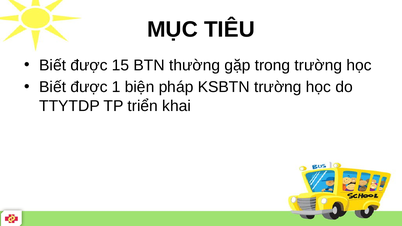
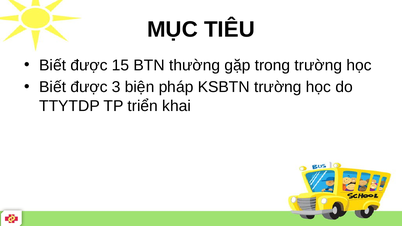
1: 1 -> 3
